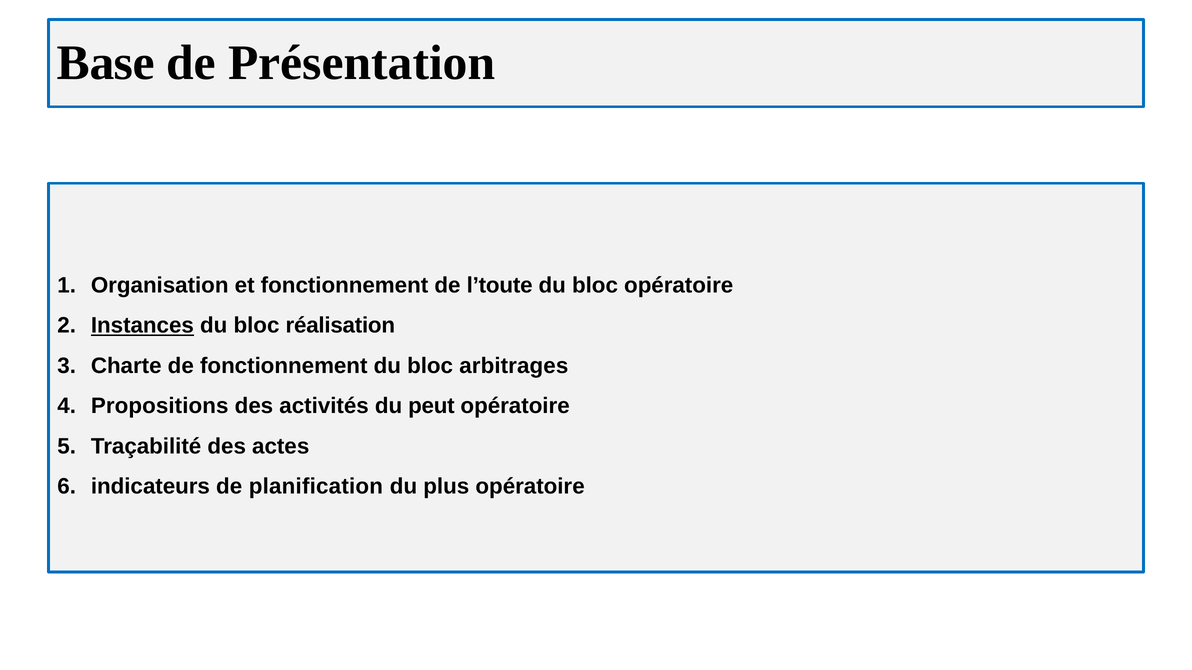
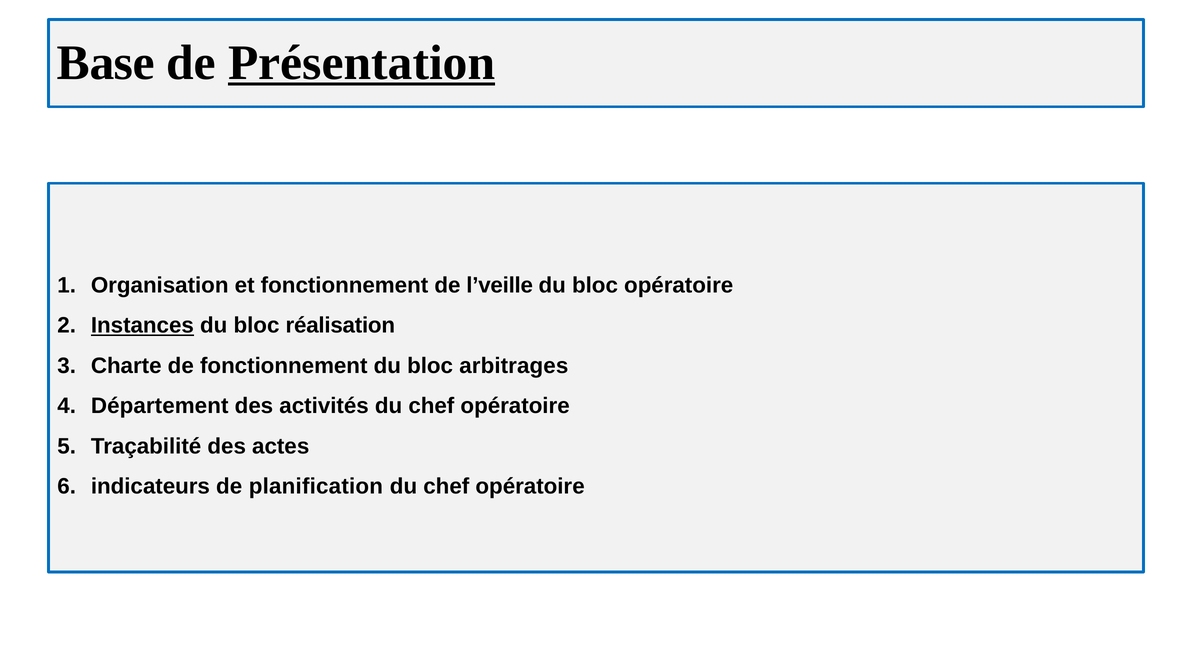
Présentation underline: none -> present
l’toute: l’toute -> l’veille
Propositions: Propositions -> Département
activités du peut: peut -> chef
plus at (446, 487): plus -> chef
